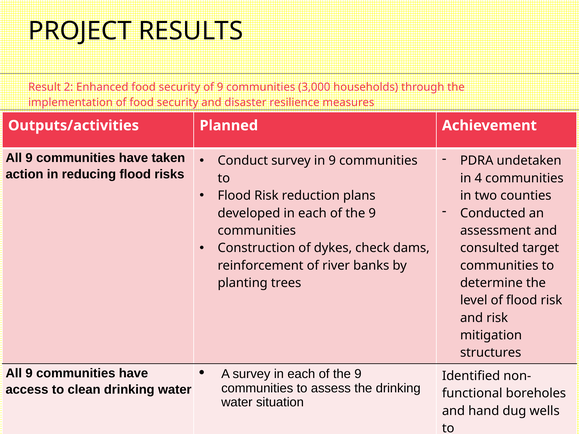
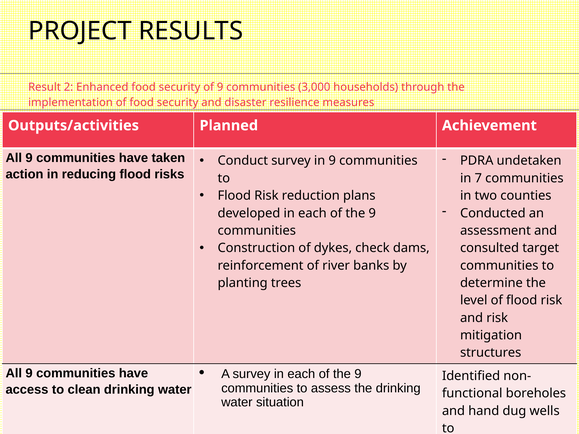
4: 4 -> 7
